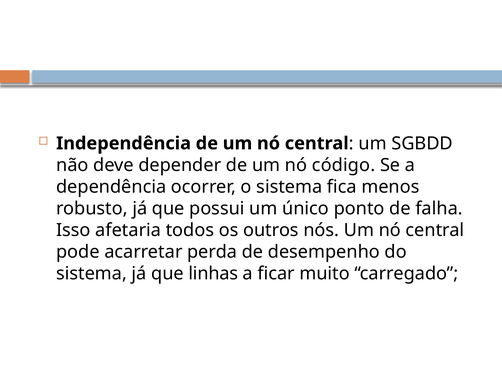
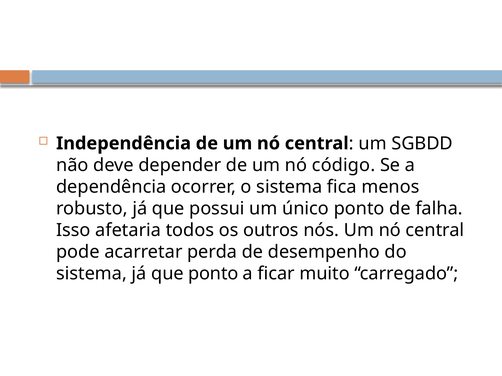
que linhas: linhas -> ponto
